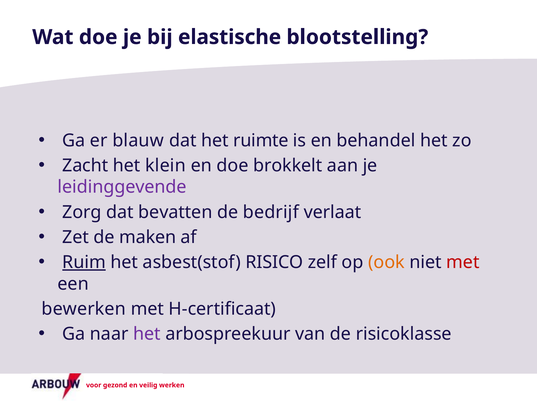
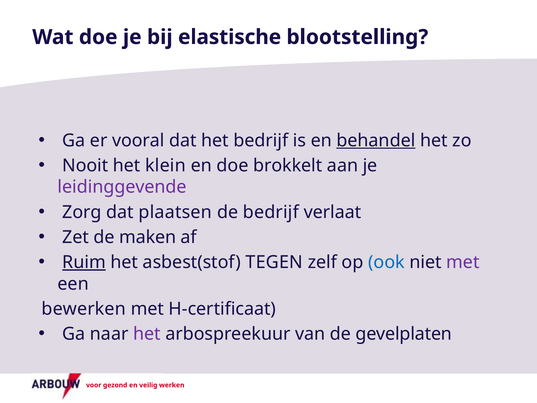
blauw: blauw -> vooral
het ruimte: ruimte -> bedrijf
behandel underline: none -> present
Zacht: Zacht -> Nooit
bevatten: bevatten -> plaatsen
RISICO: RISICO -> TEGEN
ook colour: orange -> blue
met at (463, 262) colour: red -> purple
risicoklasse: risicoklasse -> gevelplaten
